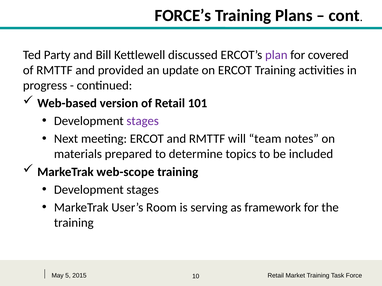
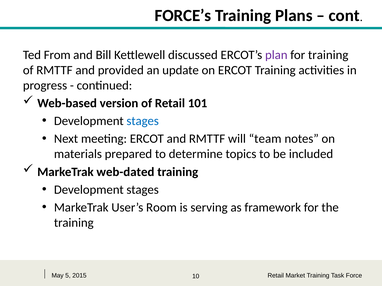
Party: Party -> From
for covered: covered -> training
stages at (143, 121) colour: purple -> blue
web-scope: web-scope -> web-dated
